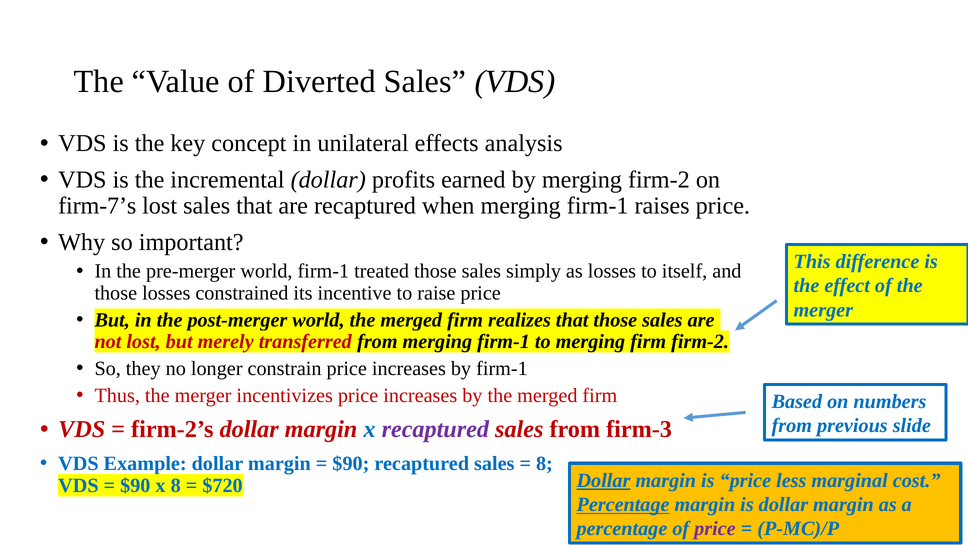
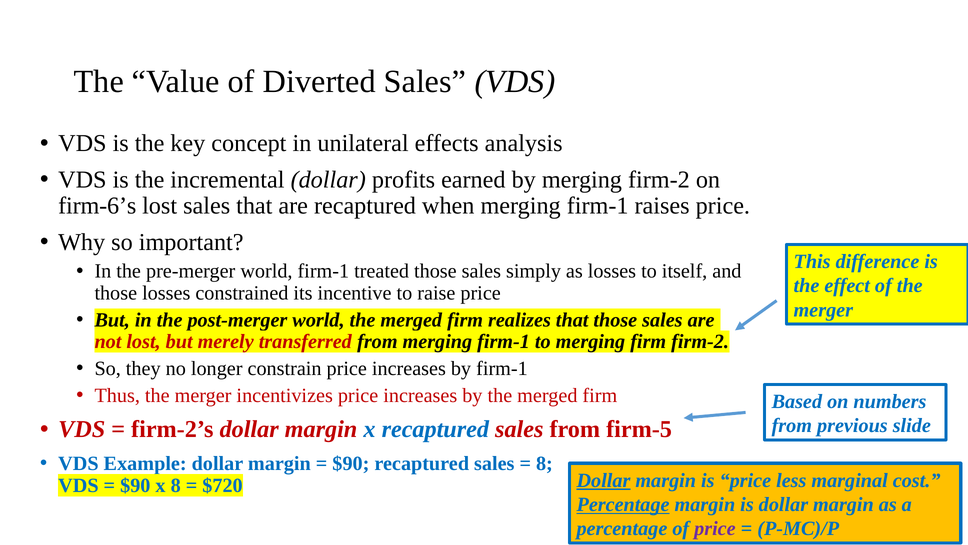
firm-7’s: firm-7’s -> firm-6’s
recaptured at (435, 429) colour: purple -> blue
firm-3: firm-3 -> firm-5
